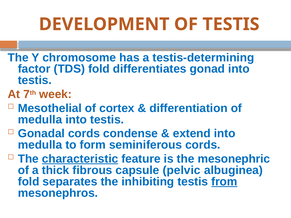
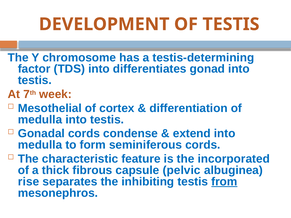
TDS fold: fold -> into
characteristic underline: present -> none
mesonephric: mesonephric -> incorporated
fold at (29, 182): fold -> rise
